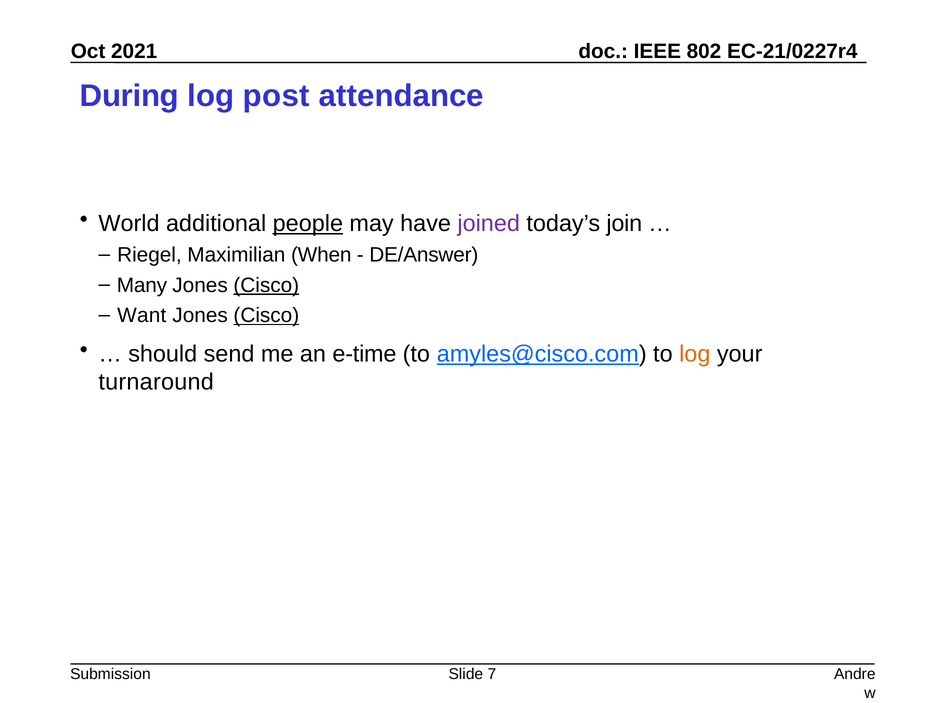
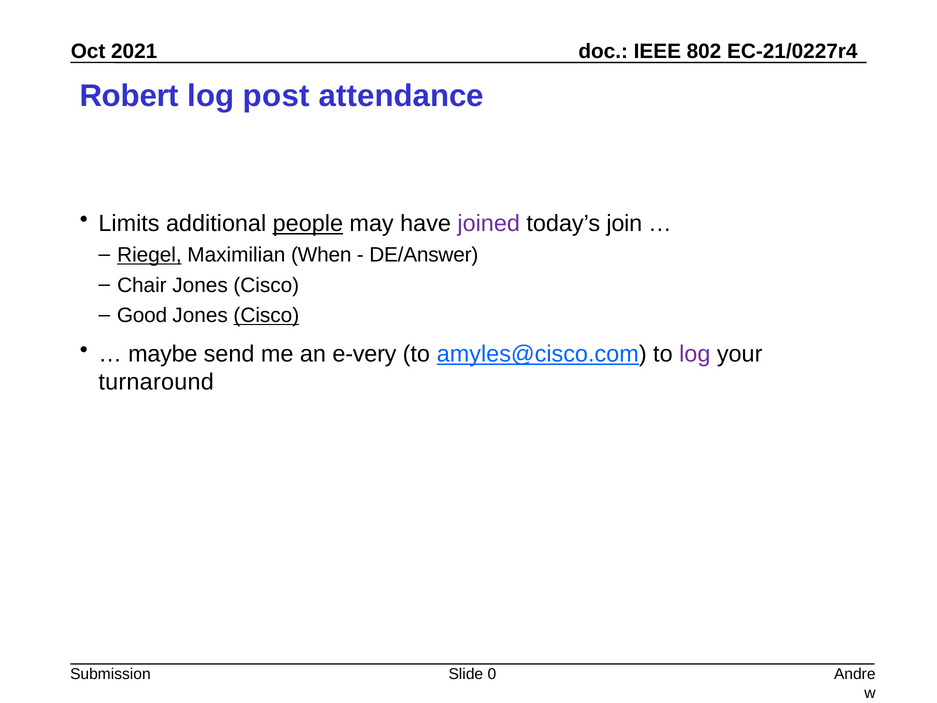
During: During -> Robert
World: World -> Limits
Riegel underline: none -> present
Many: Many -> Chair
Cisco at (266, 285) underline: present -> none
Want: Want -> Good
should: should -> maybe
e-time: e-time -> e-very
log at (695, 354) colour: orange -> purple
7: 7 -> 0
